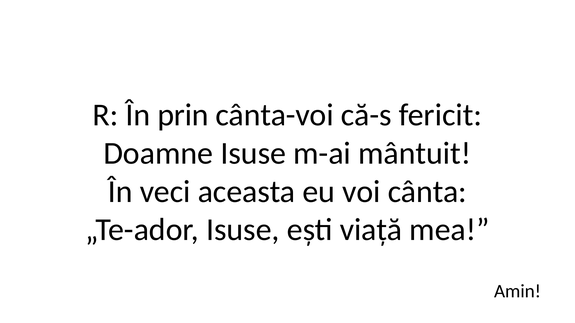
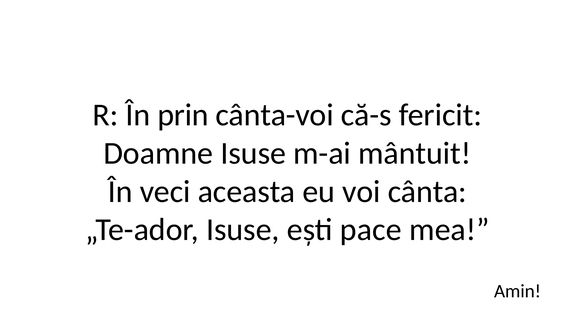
viață: viață -> pace
